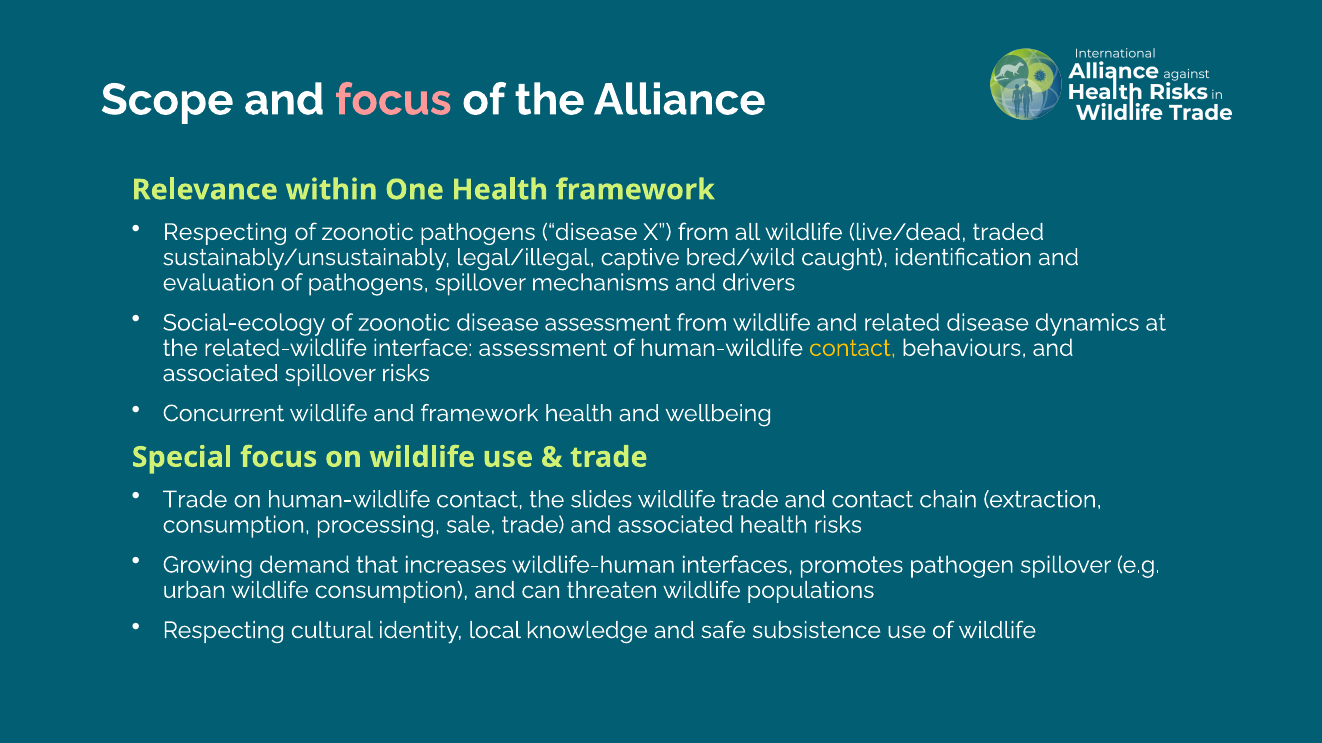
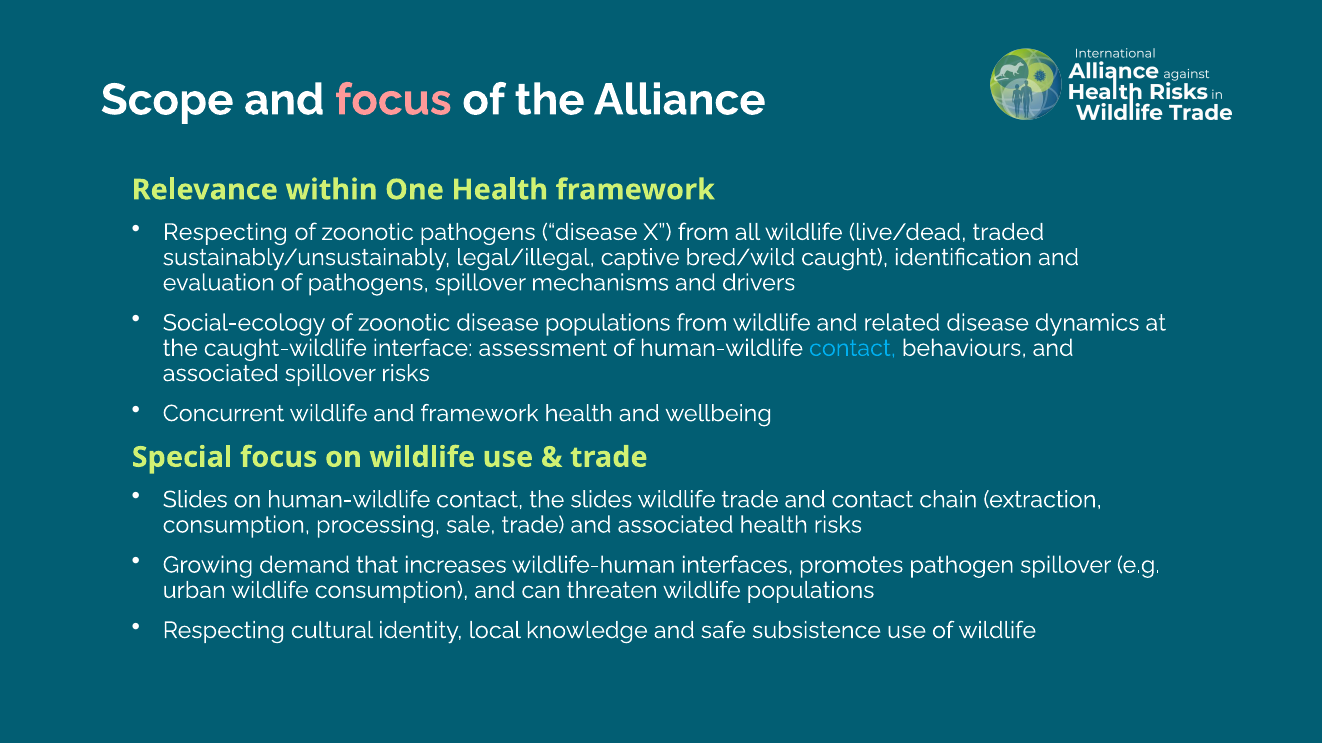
disease assessment: assessment -> populations
related-wildlife: related-wildlife -> caught-wildlife
contact at (853, 348) colour: yellow -> light blue
Trade at (195, 500): Trade -> Slides
